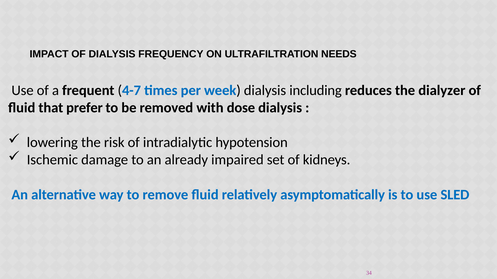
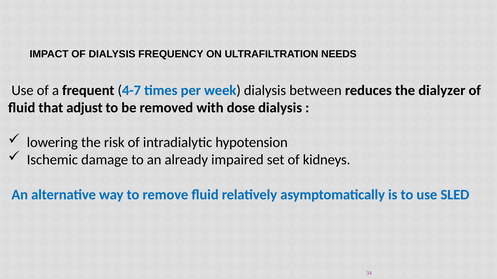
including: including -> between
prefer: prefer -> adjust
